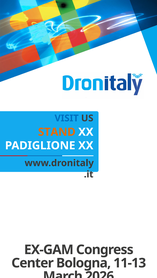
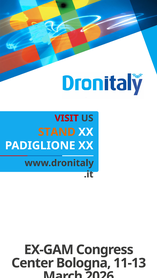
VISIT colour: blue -> red
